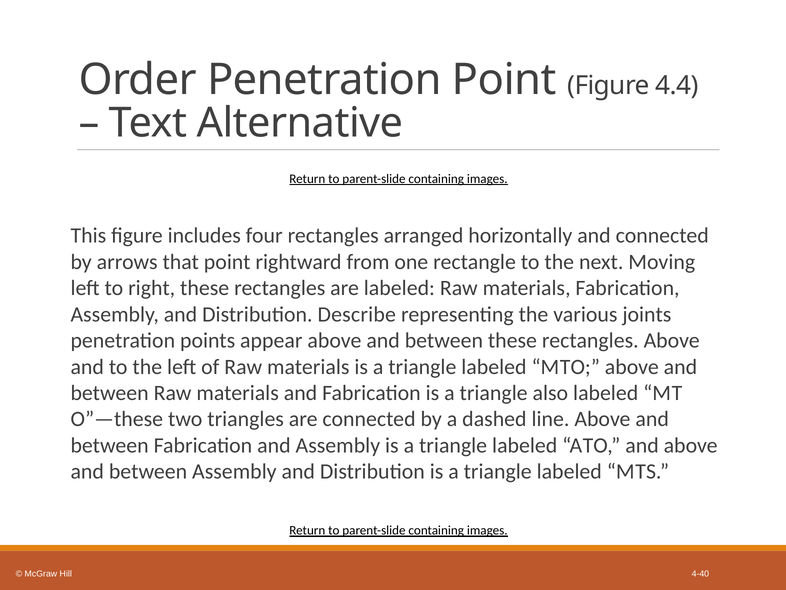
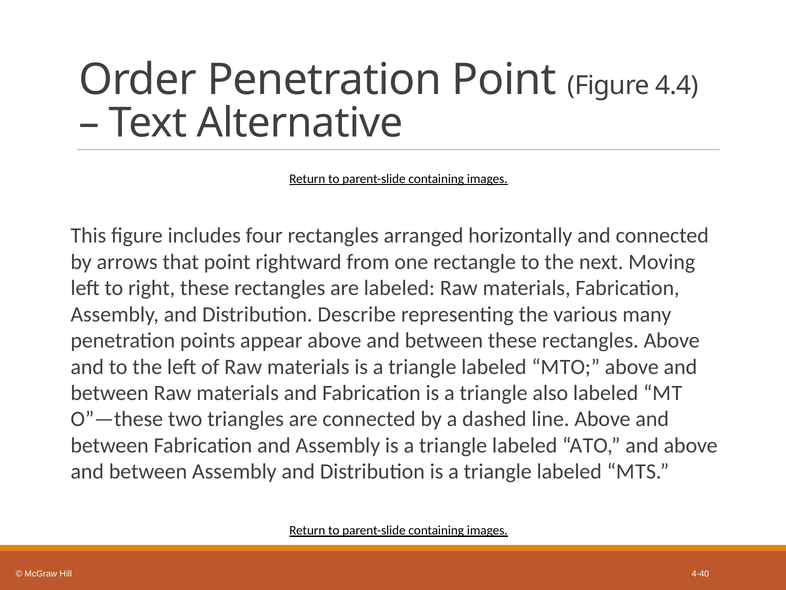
joints: joints -> many
